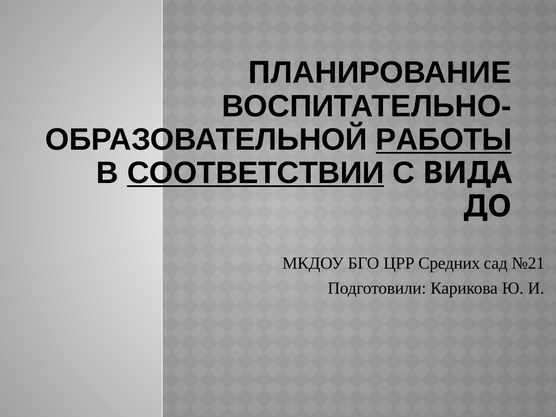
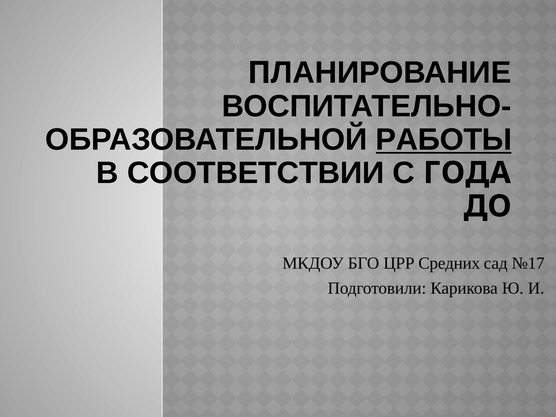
СООТВЕТСТВИИ underline: present -> none
ВИДА: ВИДА -> ГОДА
№21: №21 -> №17
